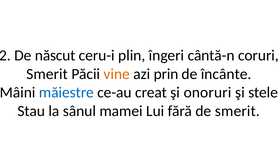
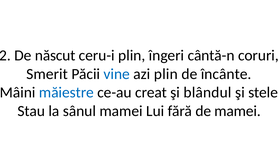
vine colour: orange -> blue
azi prin: prin -> plin
onoruri: onoruri -> blândul
de smerit: smerit -> mamei
